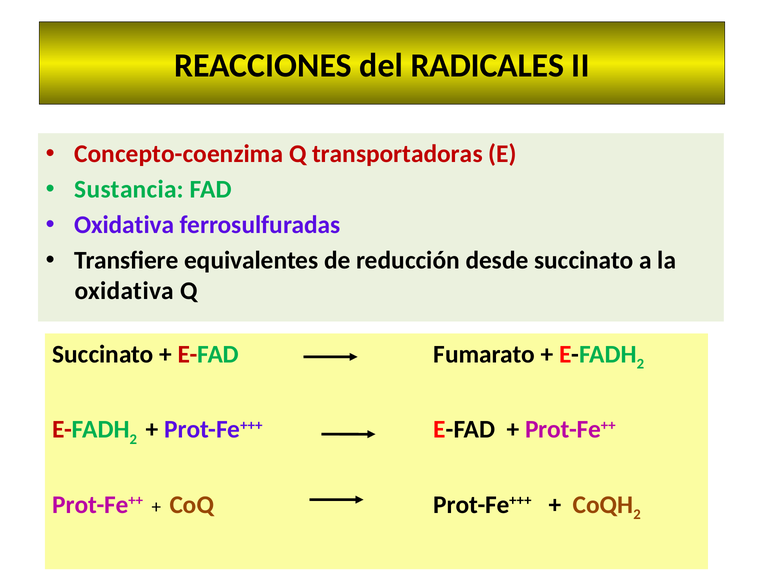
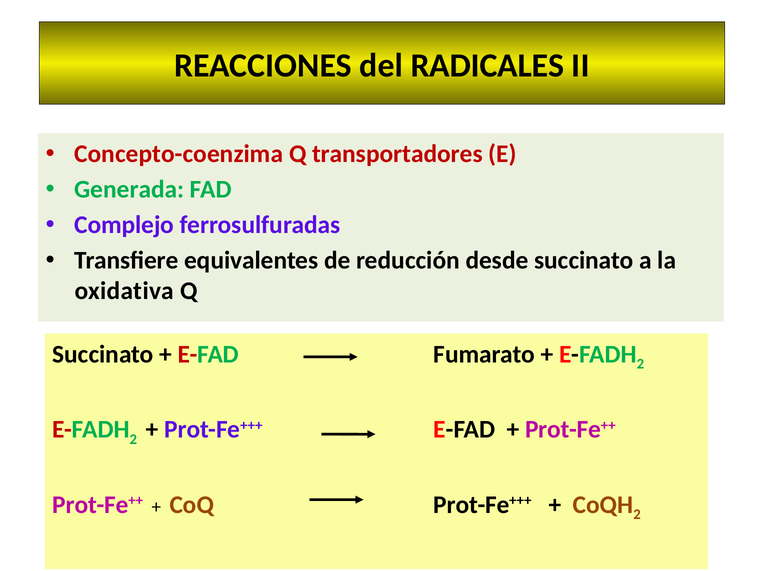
transportadoras: transportadoras -> transportadores
Sustancia: Sustancia -> Generada
Oxidativa at (124, 225): Oxidativa -> Complejo
